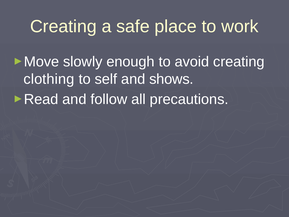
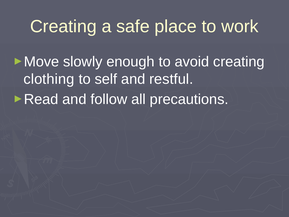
shows: shows -> restful
